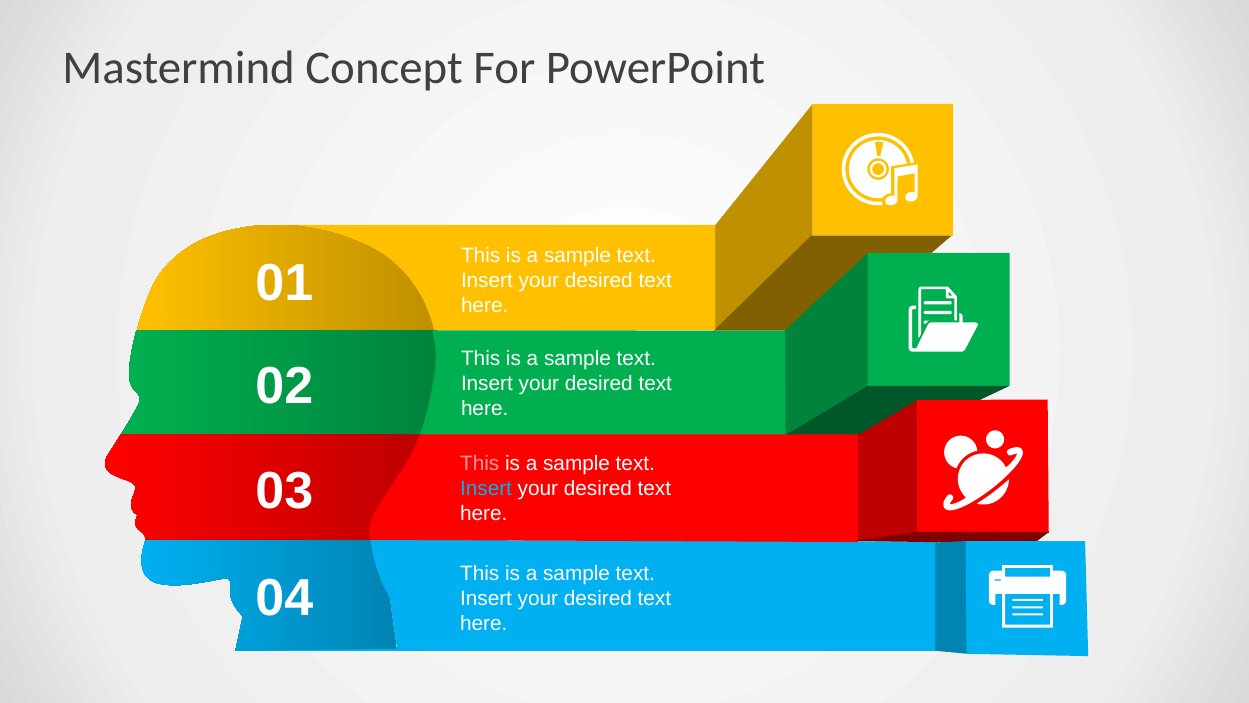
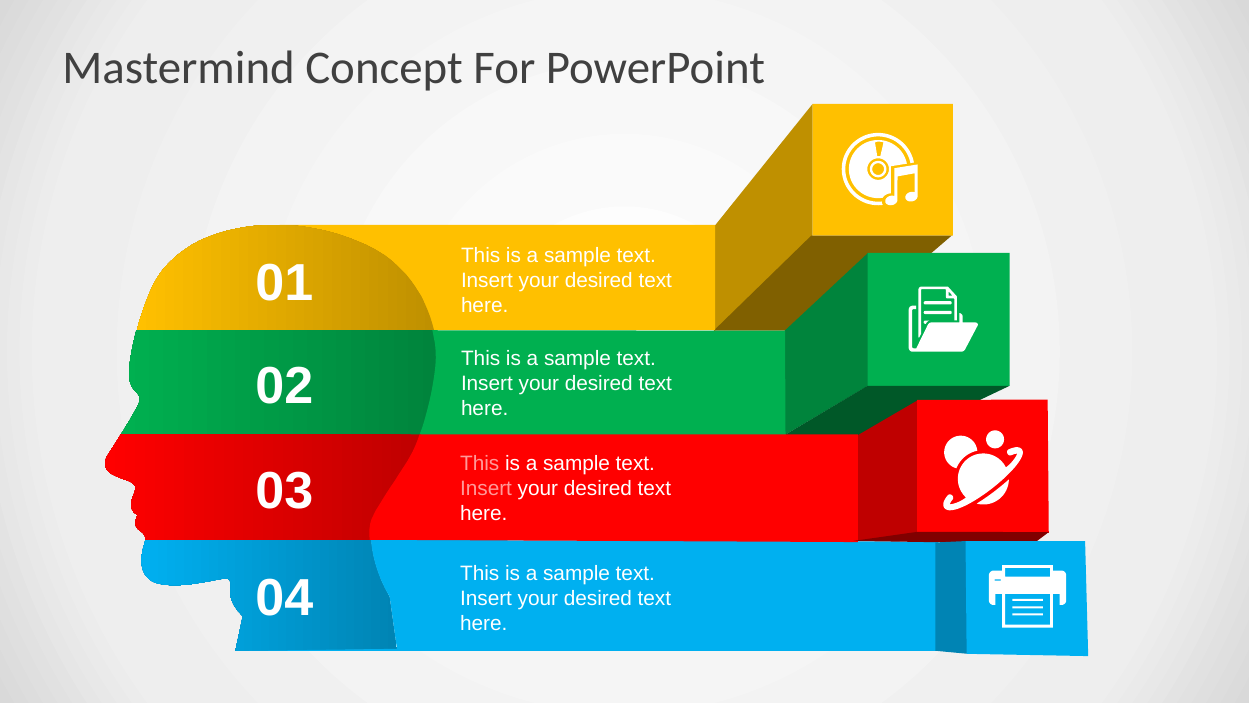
Insert at (486, 489) colour: light blue -> pink
